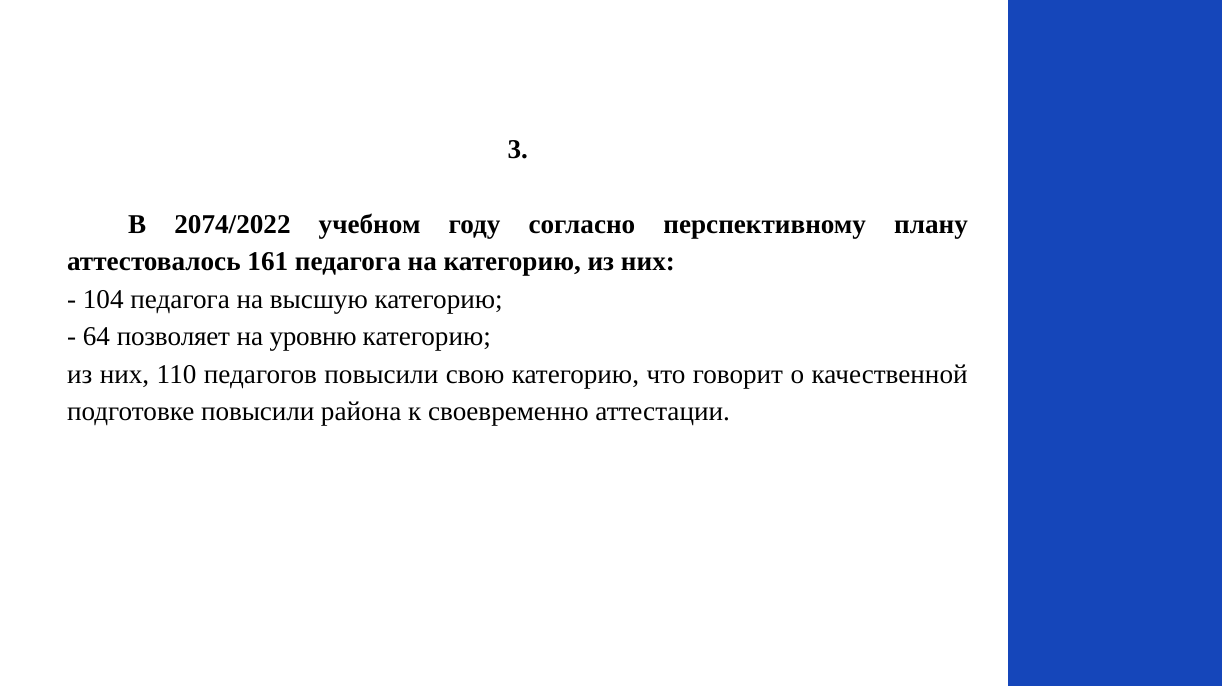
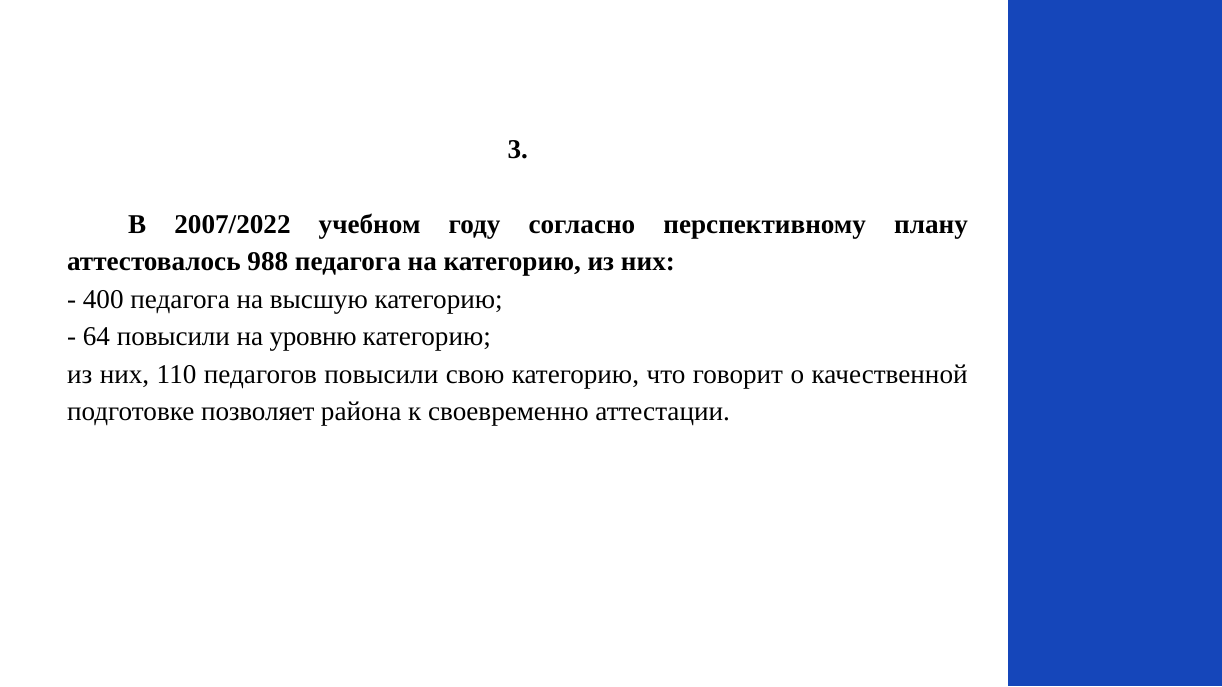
2074/2022: 2074/2022 -> 2007/2022
161: 161 -> 988
104: 104 -> 400
64 позволяет: позволяет -> повысили
подготовке повысили: повысили -> позволяет
